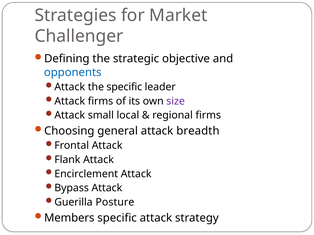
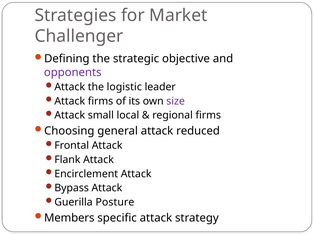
opponents colour: blue -> purple
the specific: specific -> logistic
breadth: breadth -> reduced
